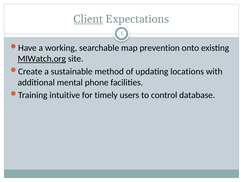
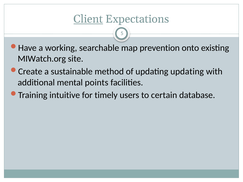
MIWatch.org underline: present -> none
updating locations: locations -> updating
phone: phone -> points
control: control -> certain
